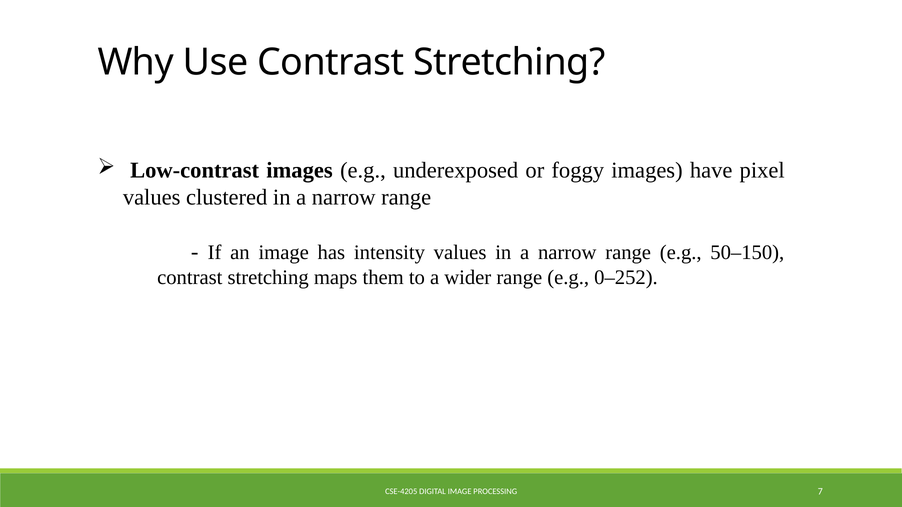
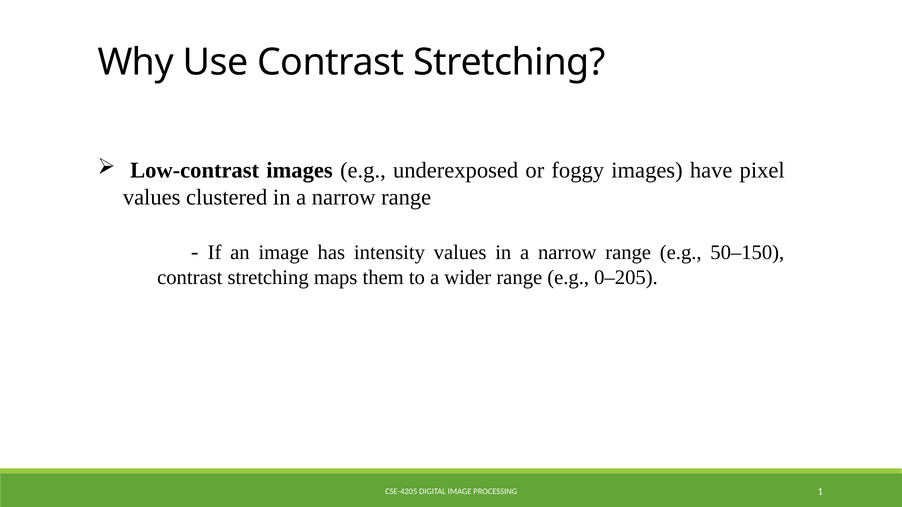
0–252: 0–252 -> 0–205
7: 7 -> 1
